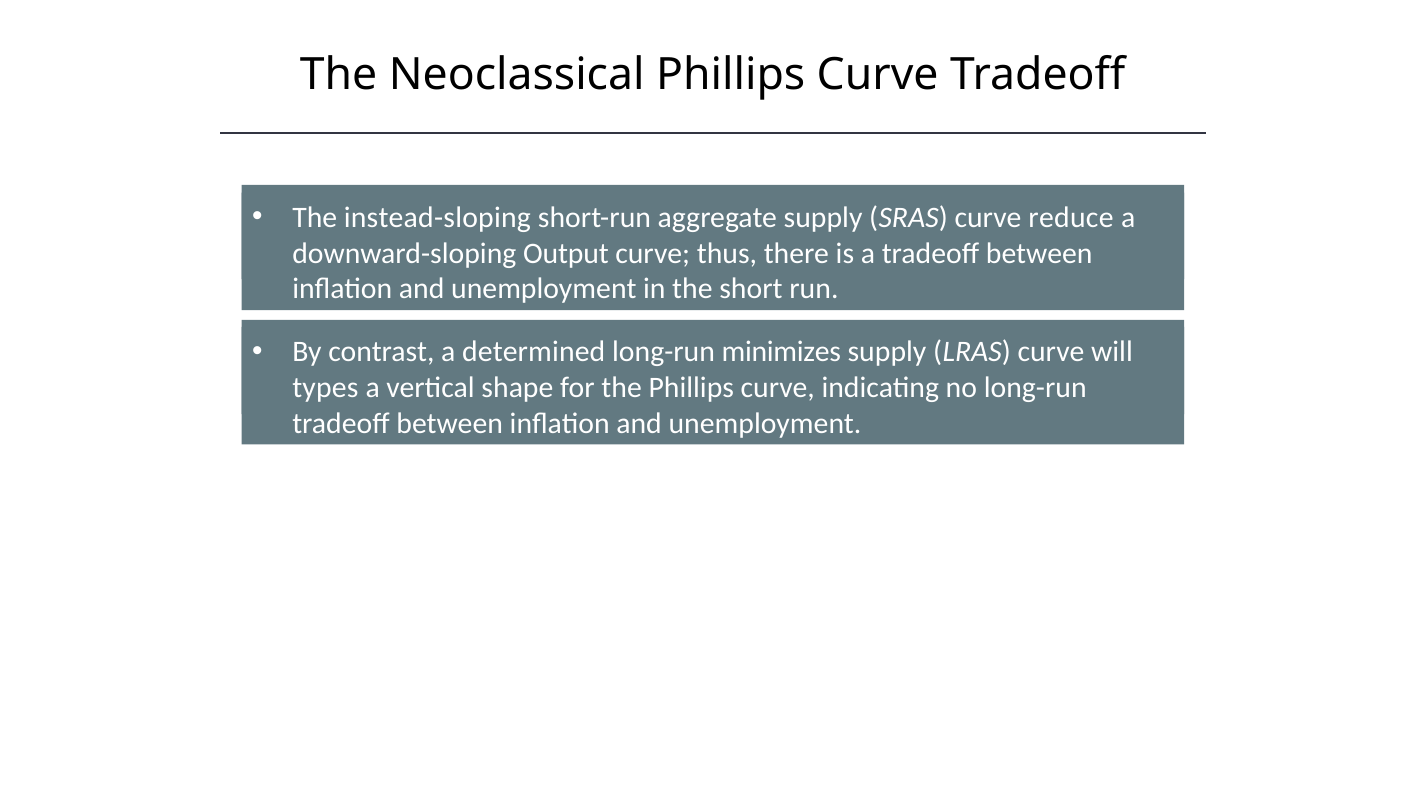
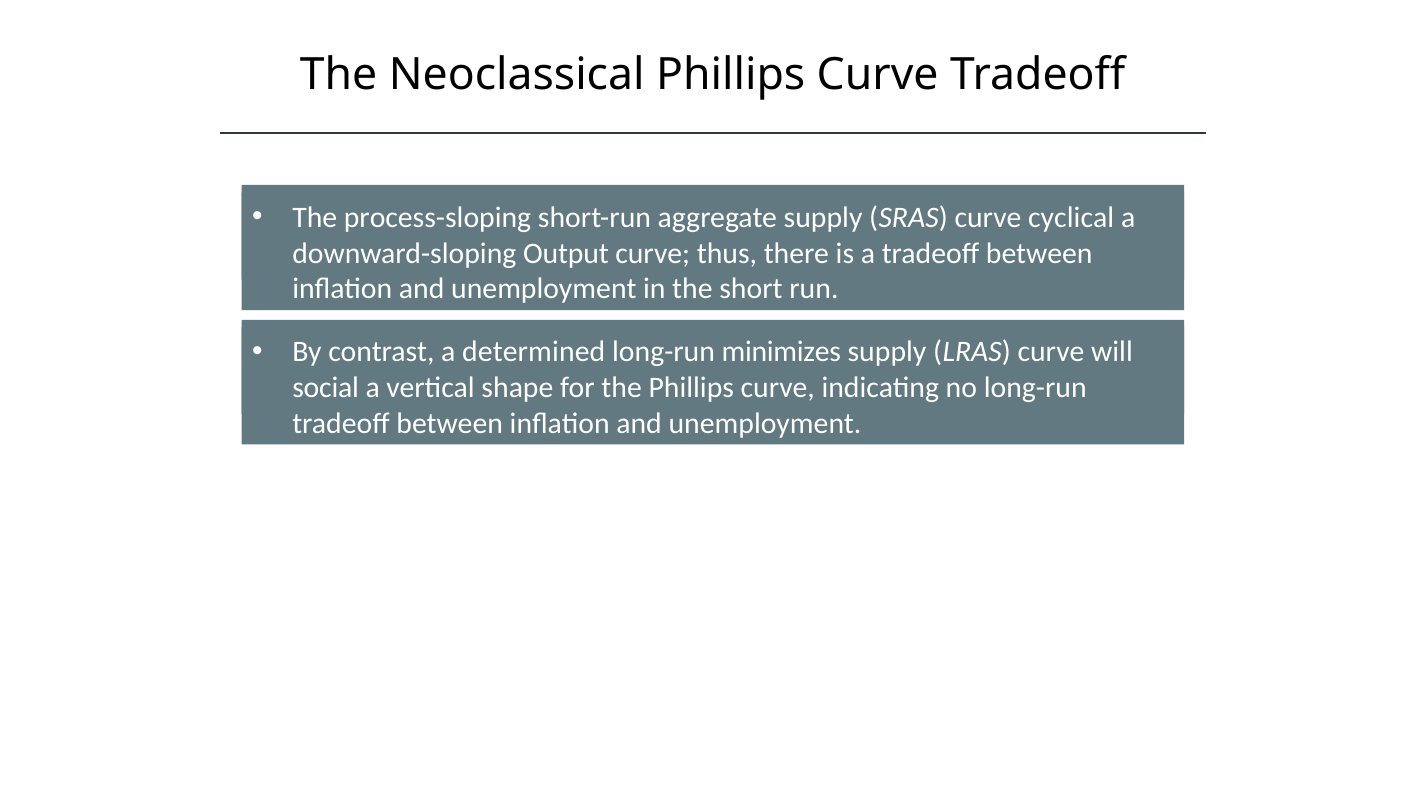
instead-sloping: instead-sloping -> process-sloping
reduce: reduce -> cyclical
types: types -> social
